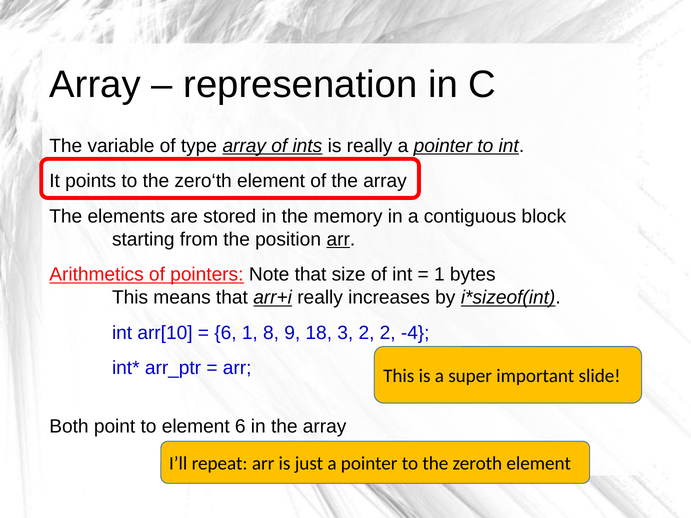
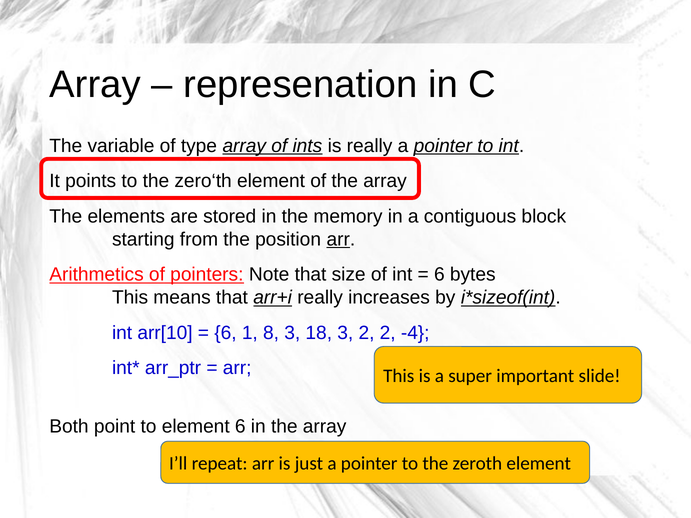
1 at (439, 275): 1 -> 6
8 9: 9 -> 3
